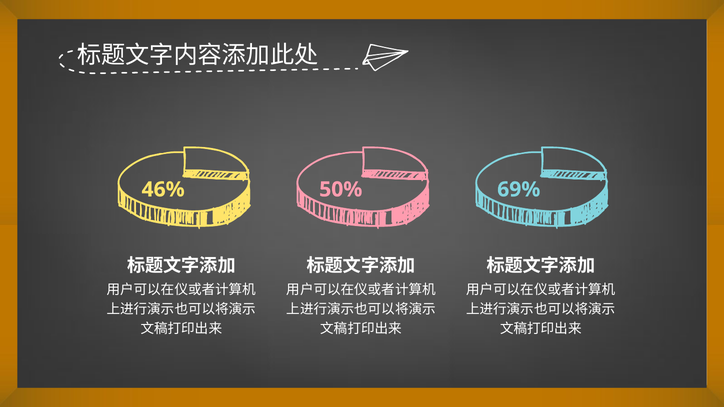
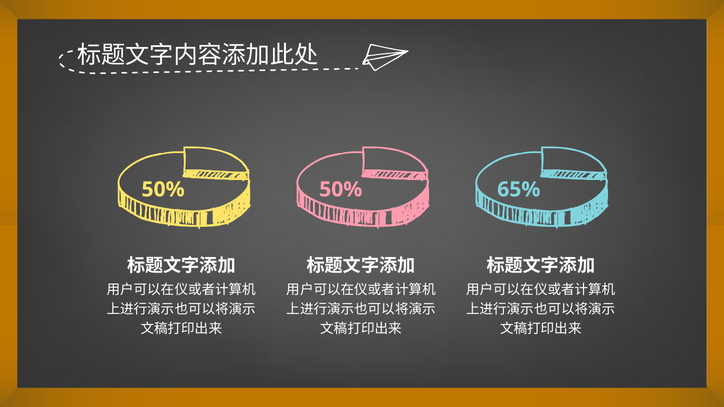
46% at (163, 190): 46% -> 50%
69%: 69% -> 65%
